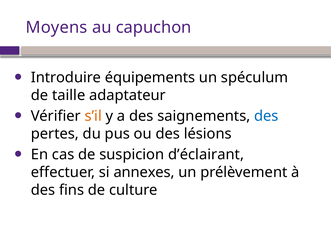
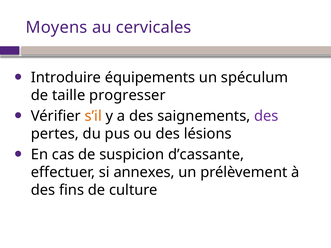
capuchon: capuchon -> cervicales
adaptateur: adaptateur -> progresser
des at (266, 116) colour: blue -> purple
d’éclairant: d’éclairant -> d’cassante
